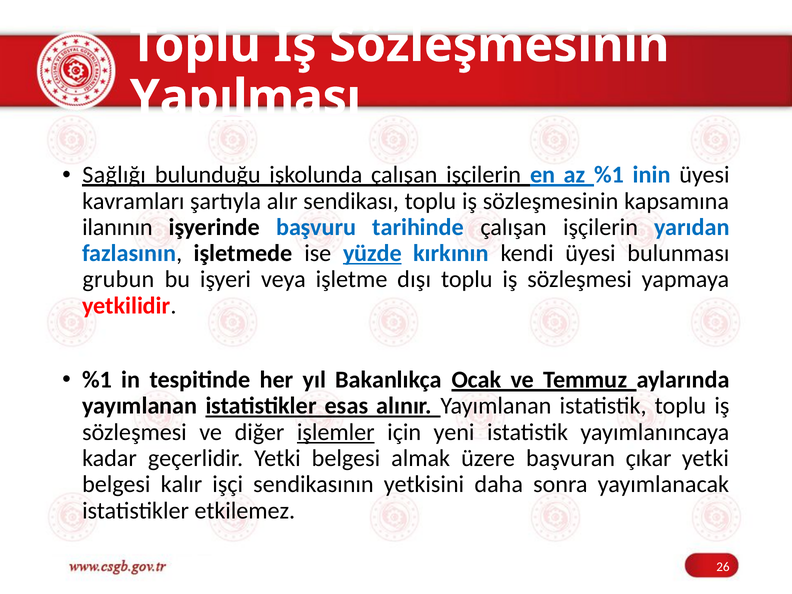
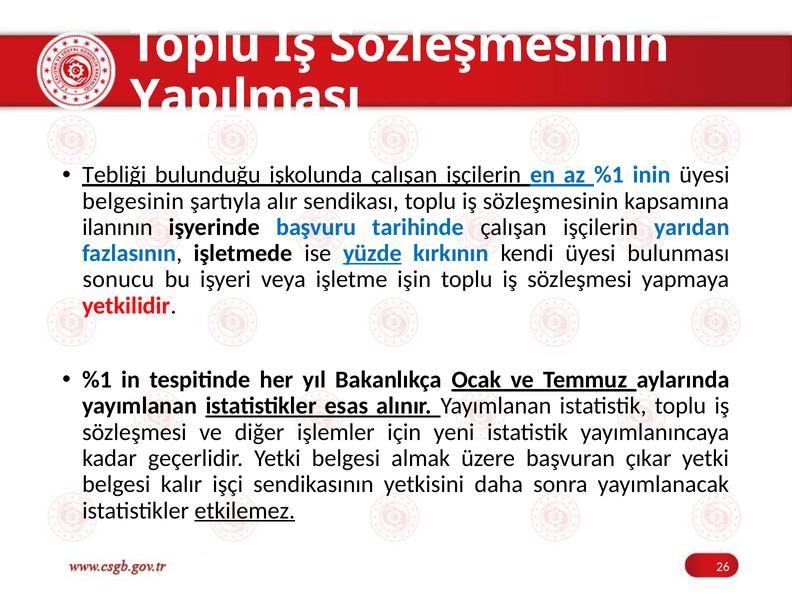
Sağlığı: Sağlığı -> Tebliği
kavramları: kavramları -> belgesinin
grubun: grubun -> sonucu
dışı: dışı -> işin
işlemler underline: present -> none
etkilemez underline: none -> present
